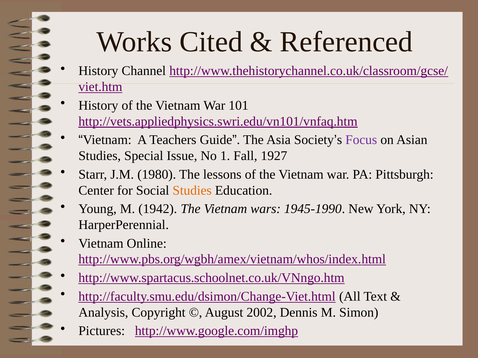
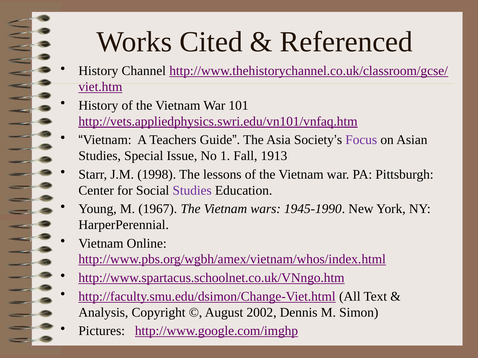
1927: 1927 -> 1913
1980: 1980 -> 1998
Studies at (192, 191) colour: orange -> purple
1942: 1942 -> 1967
